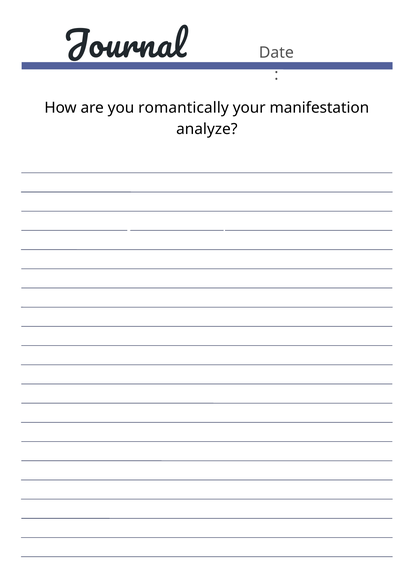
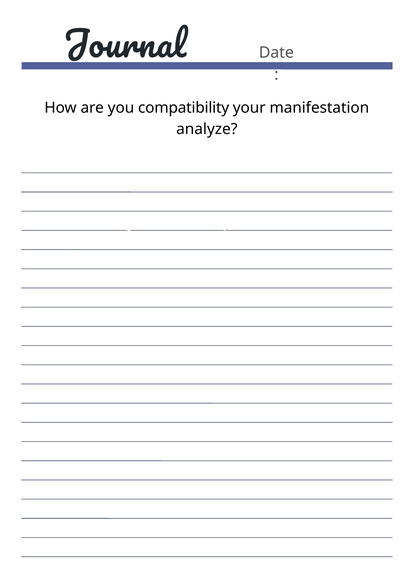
romantically: romantically -> compatibility
